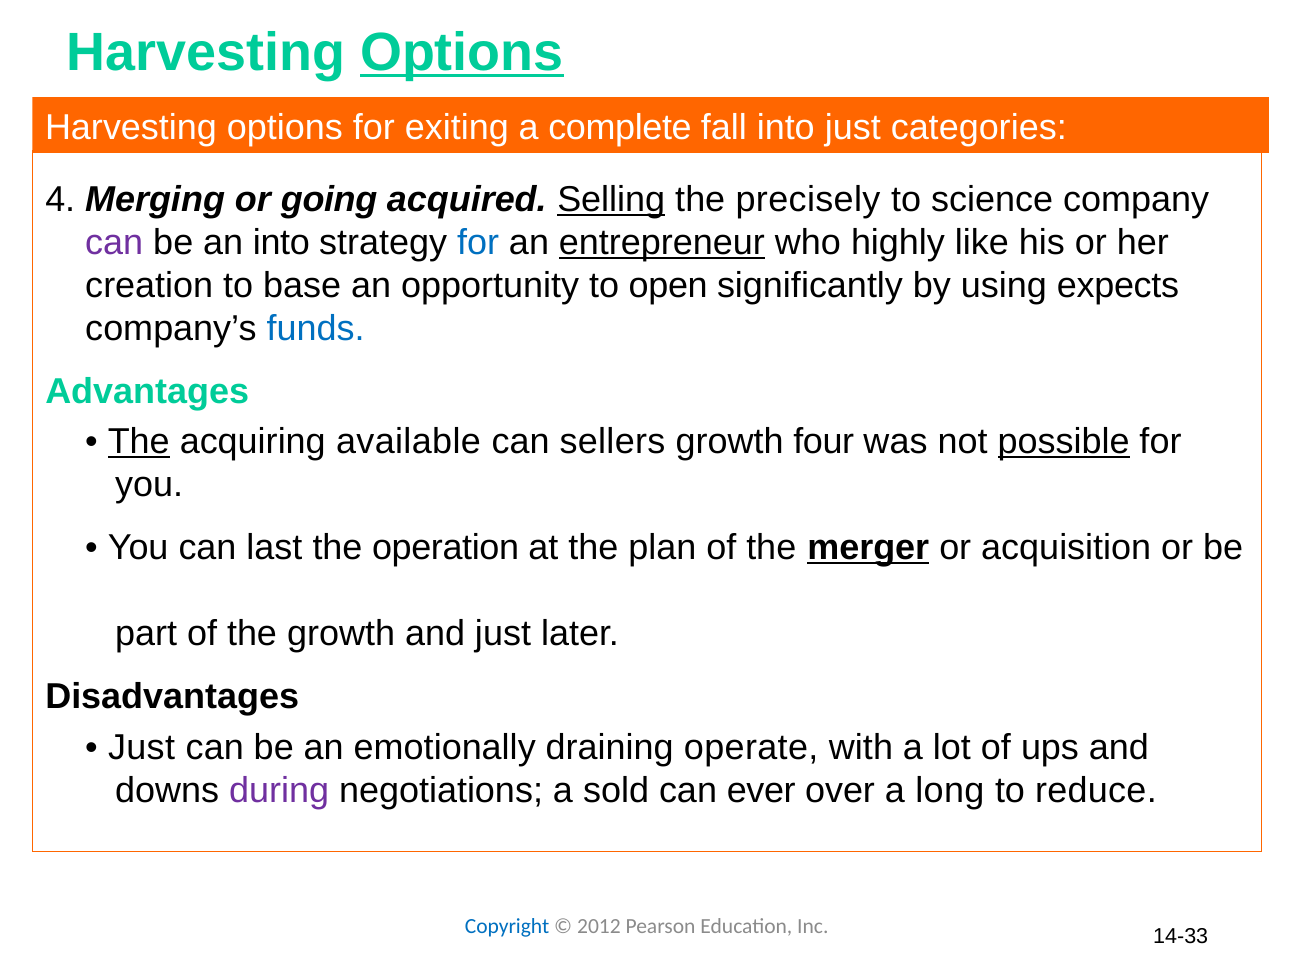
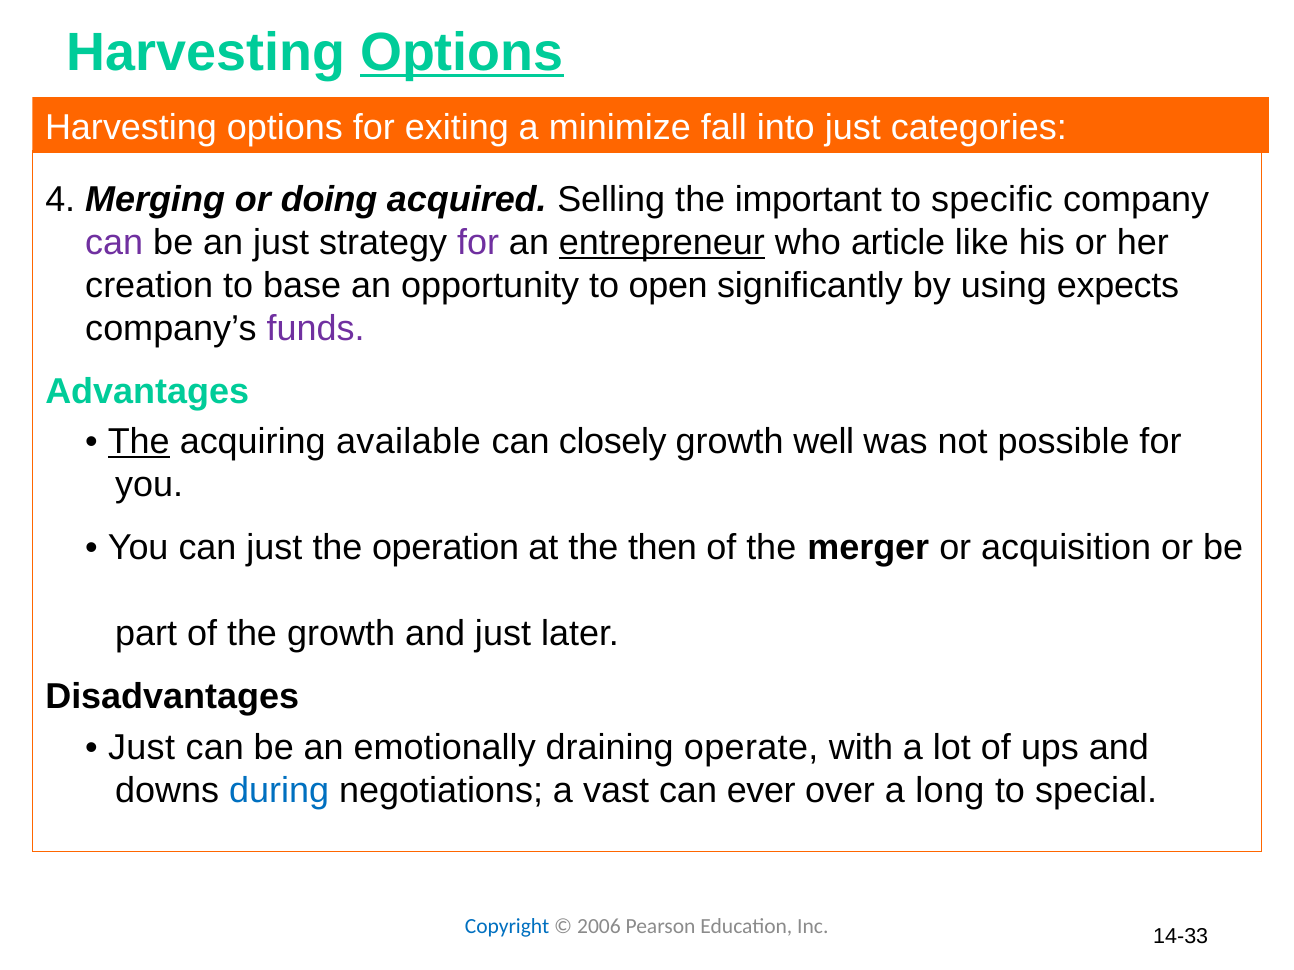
complete: complete -> minimize
going: going -> doing
Selling underline: present -> none
precisely: precisely -> important
science: science -> specific
an into: into -> just
for at (478, 243) colour: blue -> purple
highly: highly -> article
funds colour: blue -> purple
sellers: sellers -> closely
four: four -> well
possible underline: present -> none
can last: last -> just
plan: plan -> then
merger underline: present -> none
during colour: purple -> blue
sold: sold -> vast
reduce: reduce -> special
2012: 2012 -> 2006
